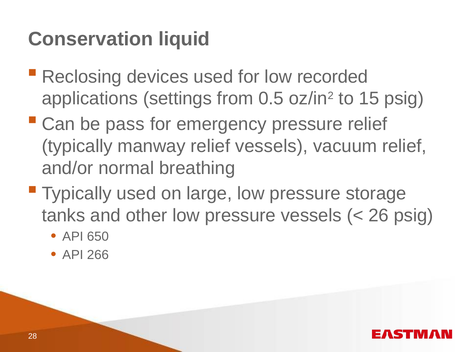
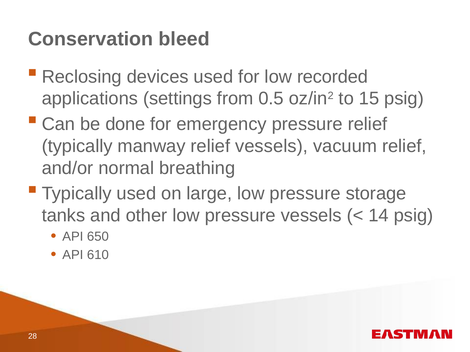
liquid: liquid -> bleed
pass: pass -> done
26: 26 -> 14
266: 266 -> 610
